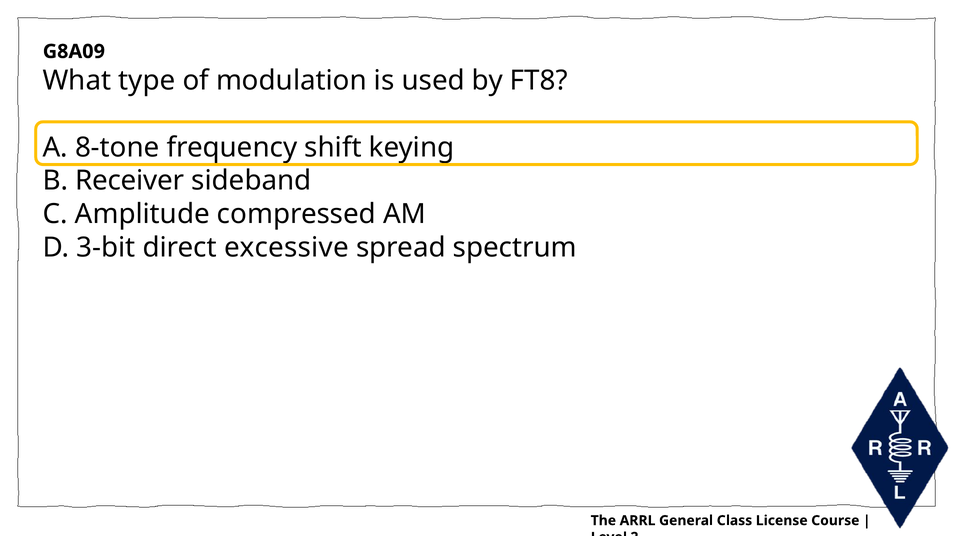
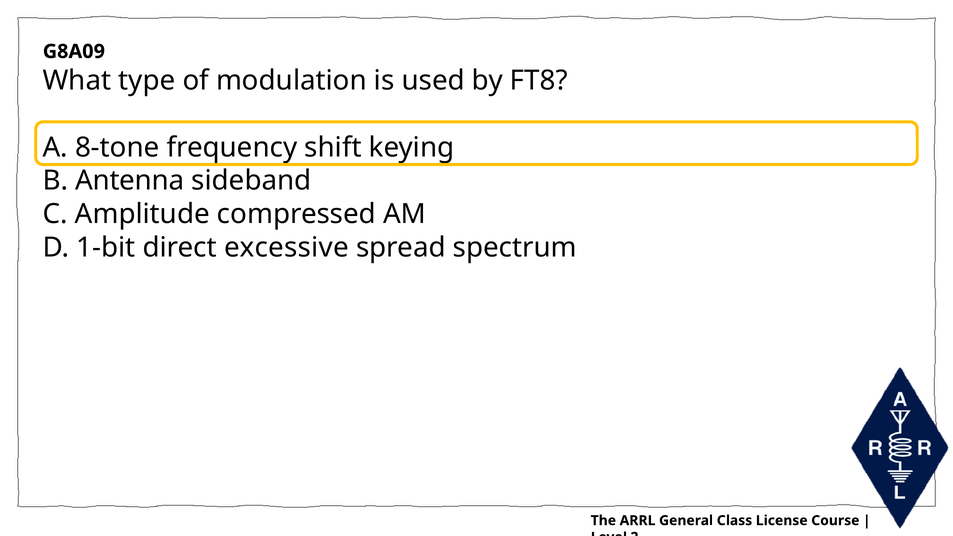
Receiver: Receiver -> Antenna
3-bit: 3-bit -> 1-bit
